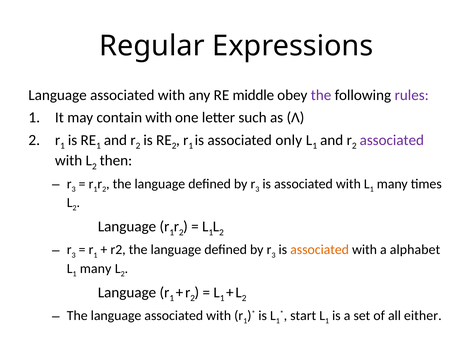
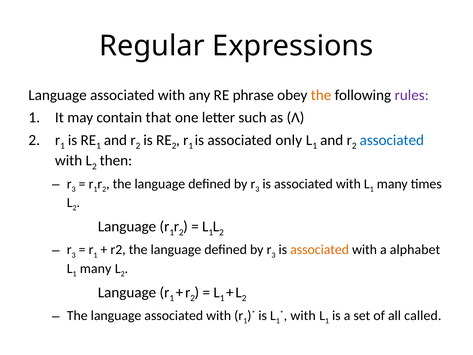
middle: middle -> phrase
the at (321, 95) colour: purple -> orange
contain with: with -> that
associated at (392, 140) colour: purple -> blue
start at (303, 315): start -> with
either: either -> called
